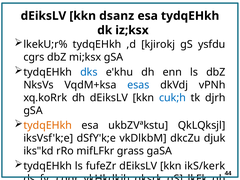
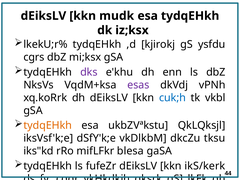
dsanz: dsanz -> mudk
dks colour: blue -> purple
esas colour: blue -> purple
djrh: djrh -> vkbl
djuk: djuk -> tksu
grass: grass -> blesa
